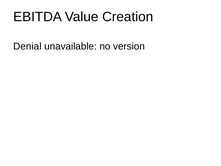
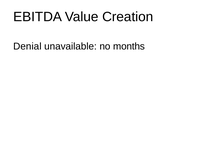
version: version -> months
